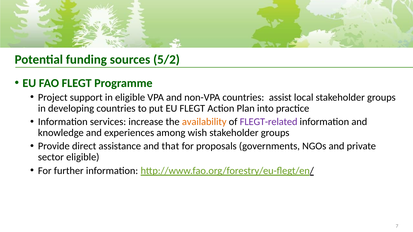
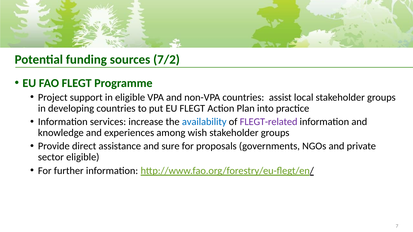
5/2: 5/2 -> 7/2
availability colour: orange -> blue
that: that -> sure
